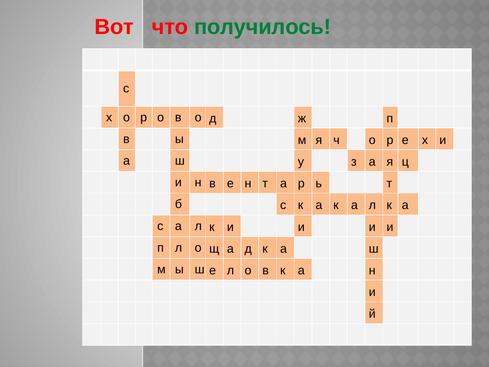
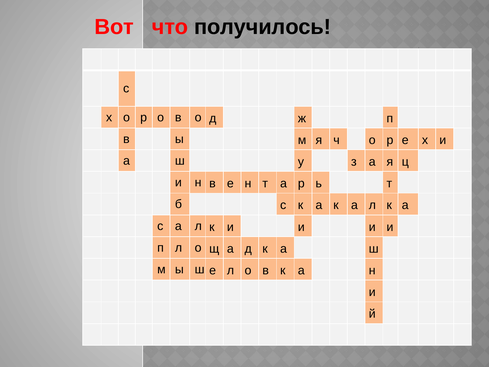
получилось colour: green -> black
